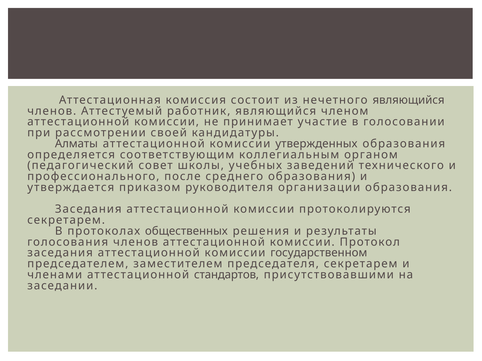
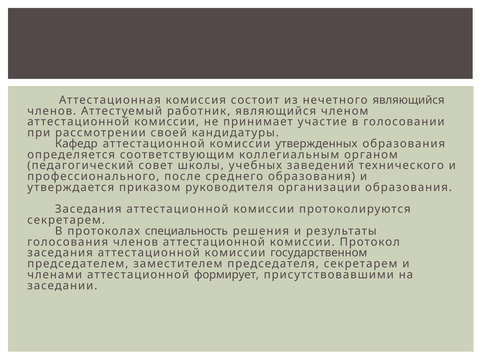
Алматы: Алматы -> Кафедр
общественных: общественных -> специальность
стандартов: стандартов -> формирует
